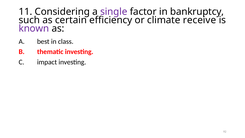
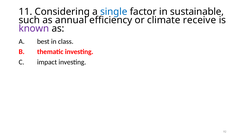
single colour: purple -> blue
bankruptcy: bankruptcy -> sustainable
certain: certain -> annual
